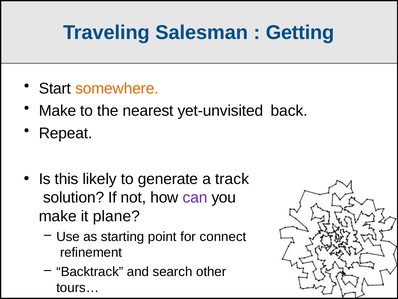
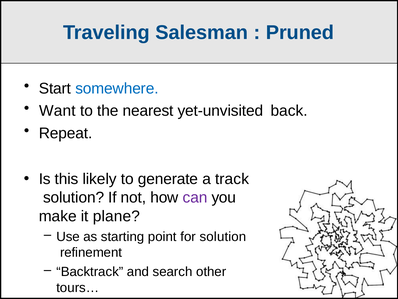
Getting: Getting -> Pruned
somewhere colour: orange -> blue
Make at (58, 111): Make -> Want
for connect: connect -> solution
